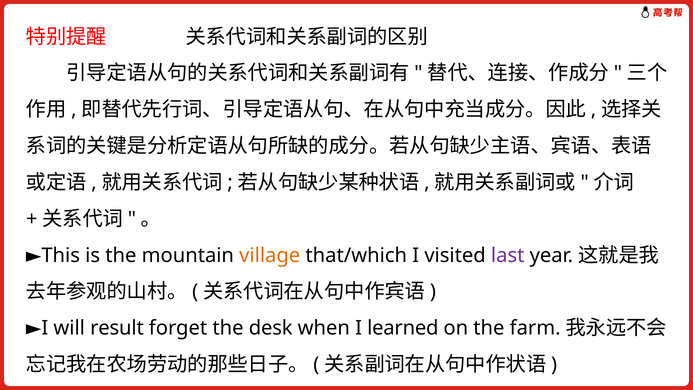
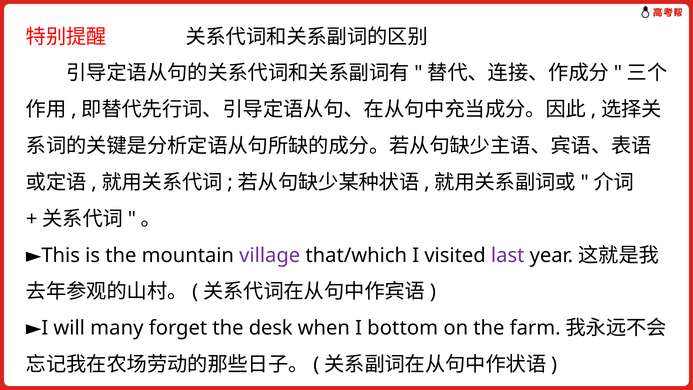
village colour: orange -> purple
result: result -> many
learned: learned -> bottom
